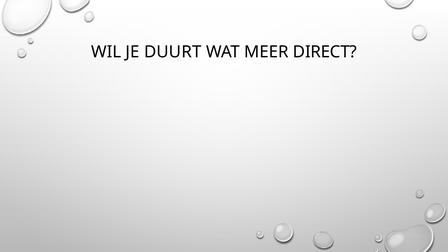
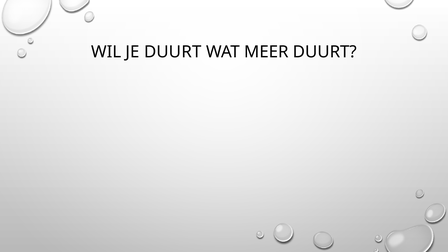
MEER DIRECT: DIRECT -> DUURT
